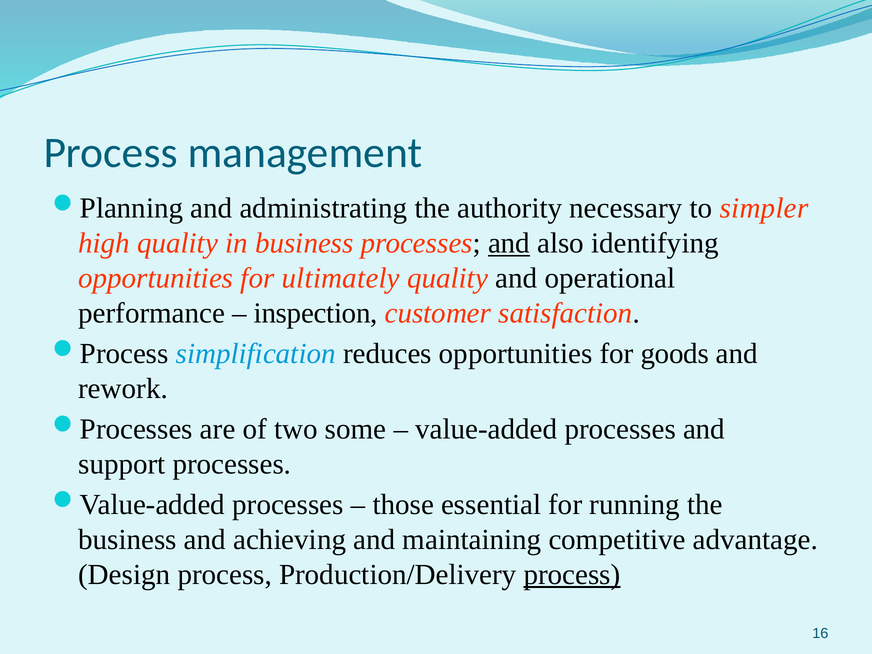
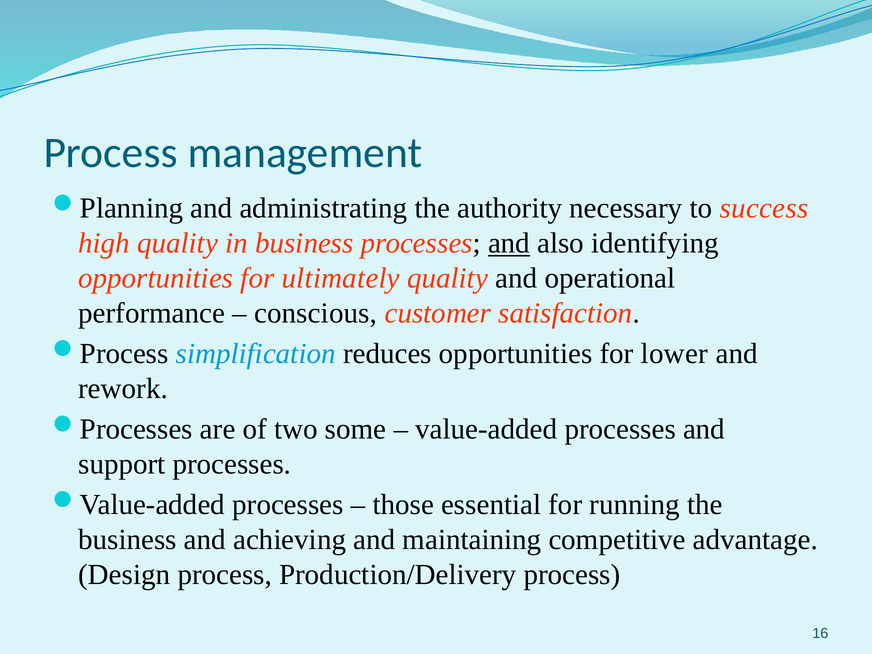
simpler: simpler -> success
inspection: inspection -> conscious
goods: goods -> lower
process at (572, 575) underline: present -> none
